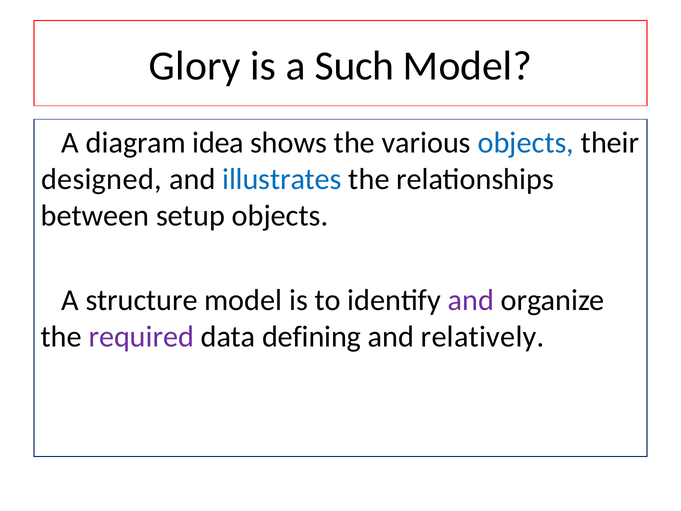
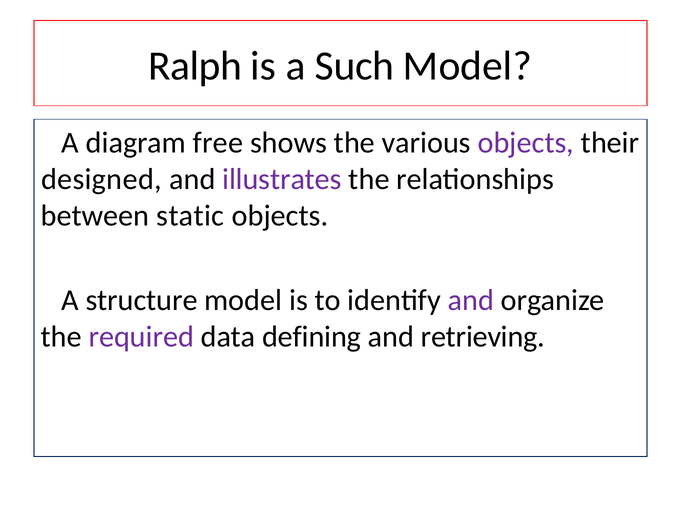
Glory: Glory -> Ralph
idea: idea -> free
objects at (526, 143) colour: blue -> purple
illustrates colour: blue -> purple
setup: setup -> static
relatively: relatively -> retrieving
